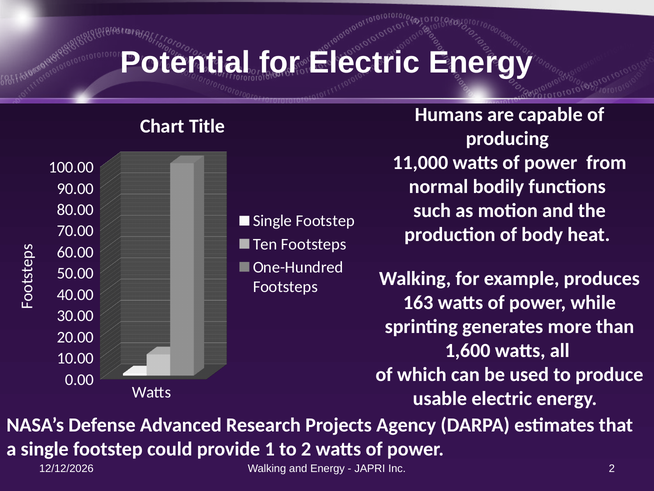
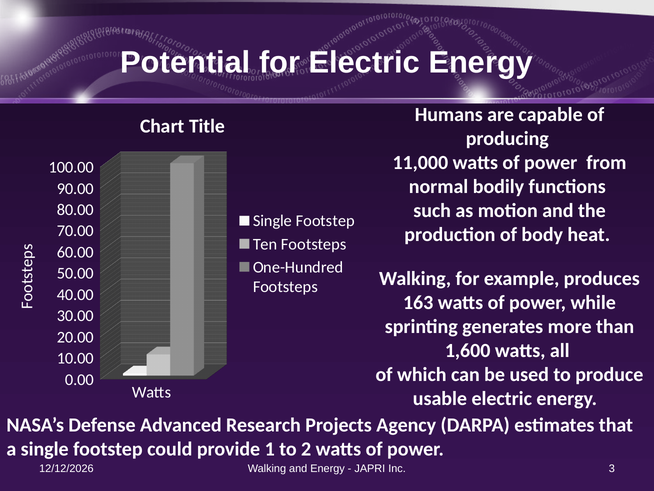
Inc 2: 2 -> 3
